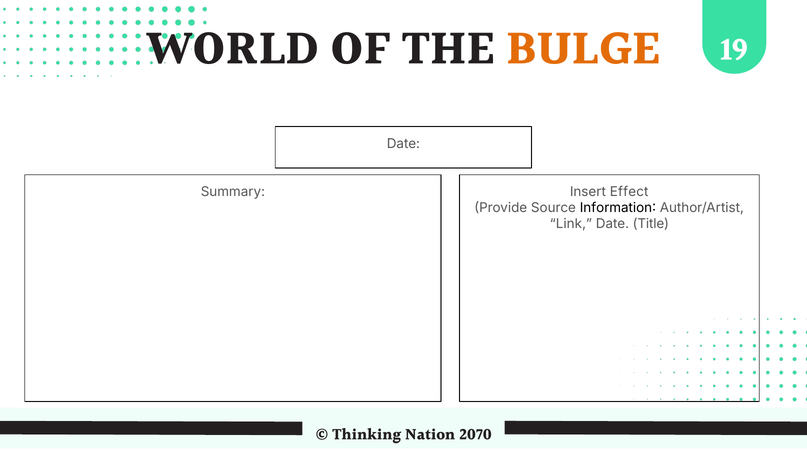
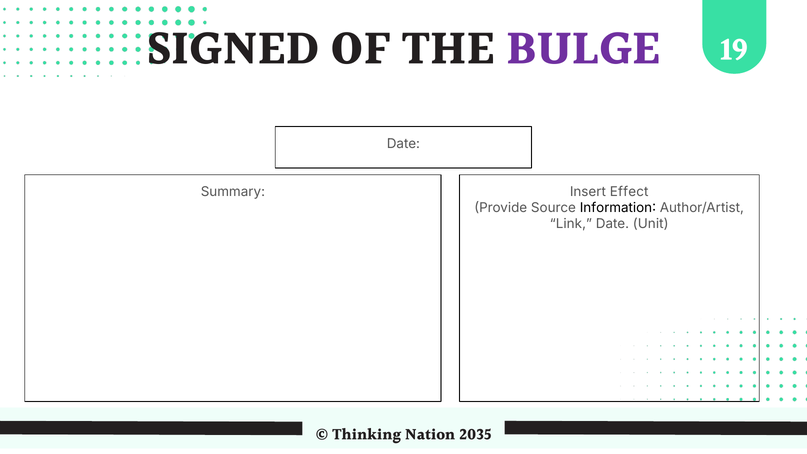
WORLD: WORLD -> SIGNED
BULGE colour: orange -> purple
Title: Title -> Unit
2070: 2070 -> 2035
